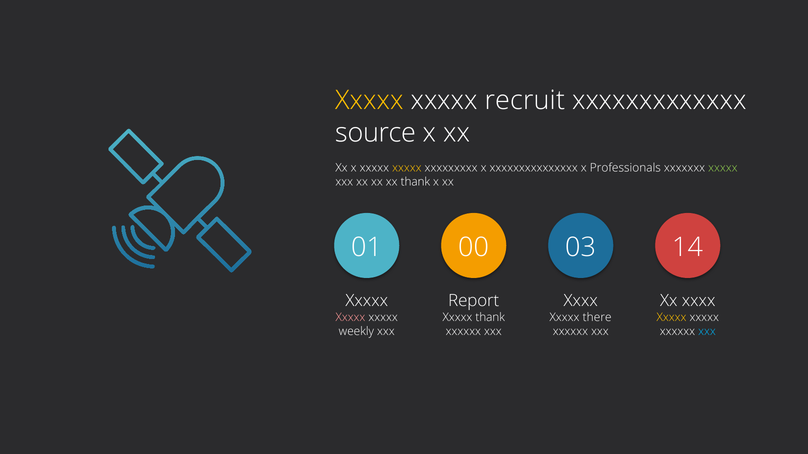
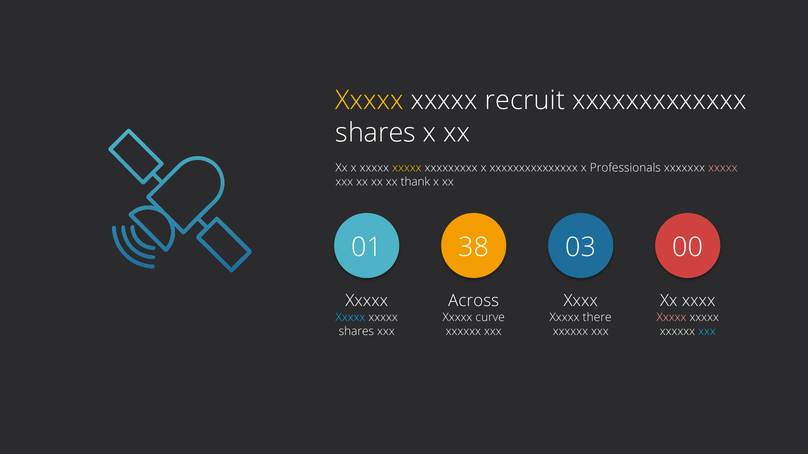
source at (376, 133): source -> shares
xxxxx at (723, 168) colour: light green -> pink
00: 00 -> 38
14: 14 -> 00
Report: Report -> Across
Xxxxx at (350, 318) colour: pink -> light blue
Xxxxx thank: thank -> curve
Xxxxx at (672, 318) colour: yellow -> pink
weekly at (356, 332): weekly -> shares
